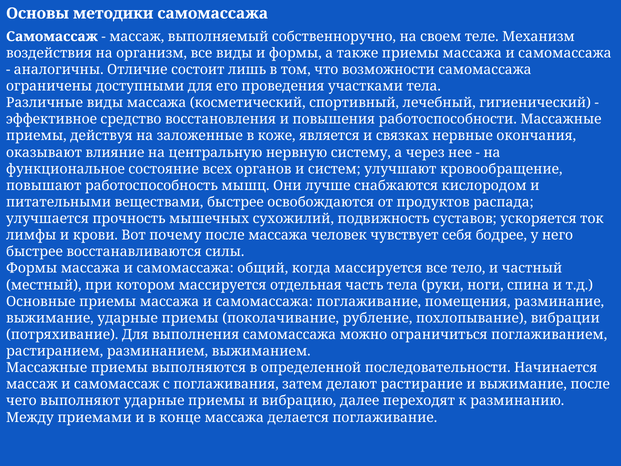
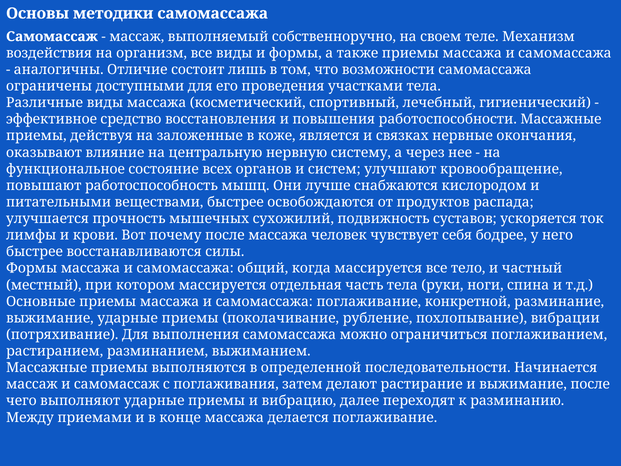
помещения: помещения -> конкретной
